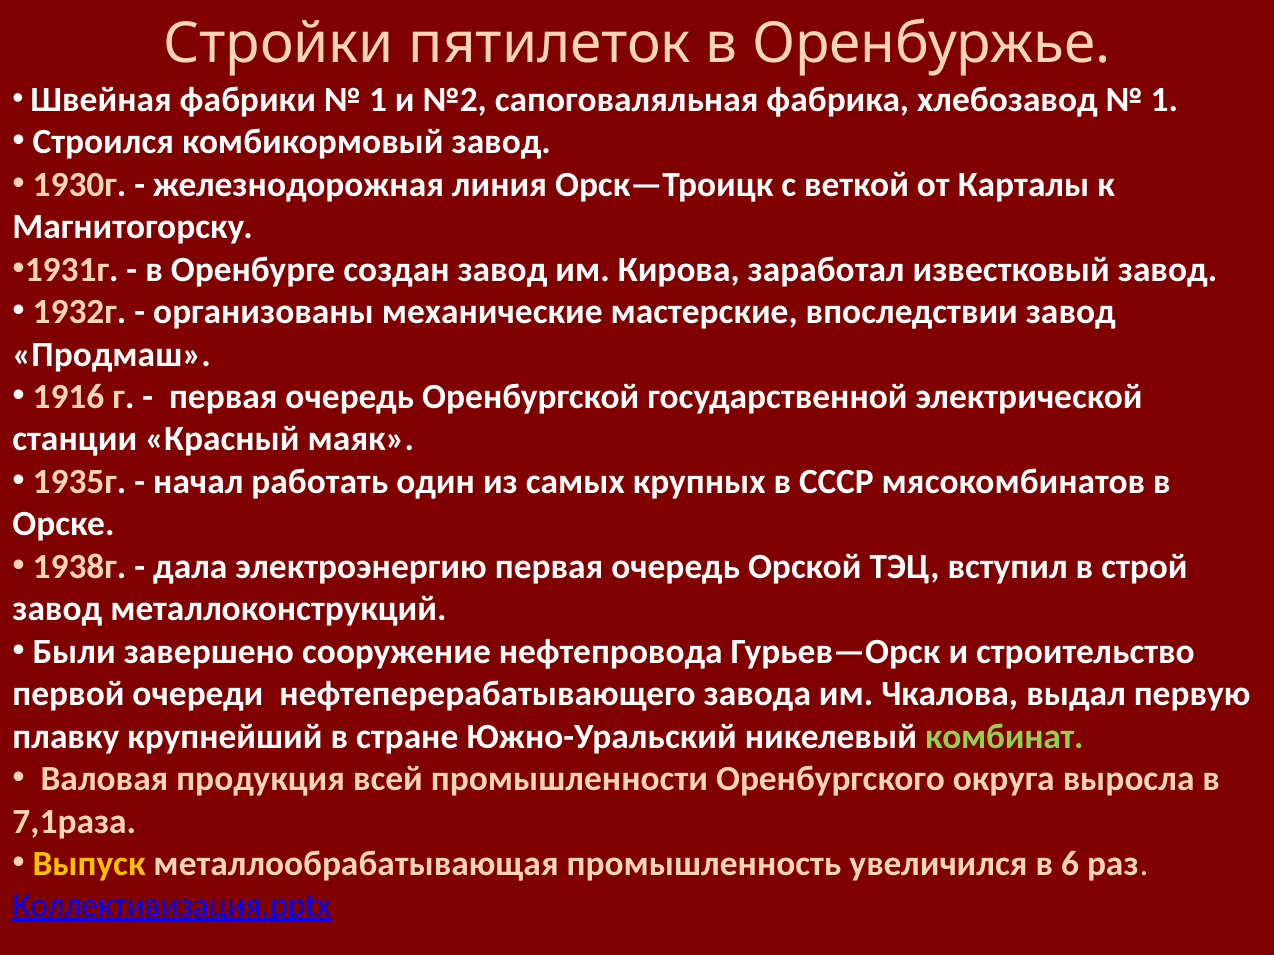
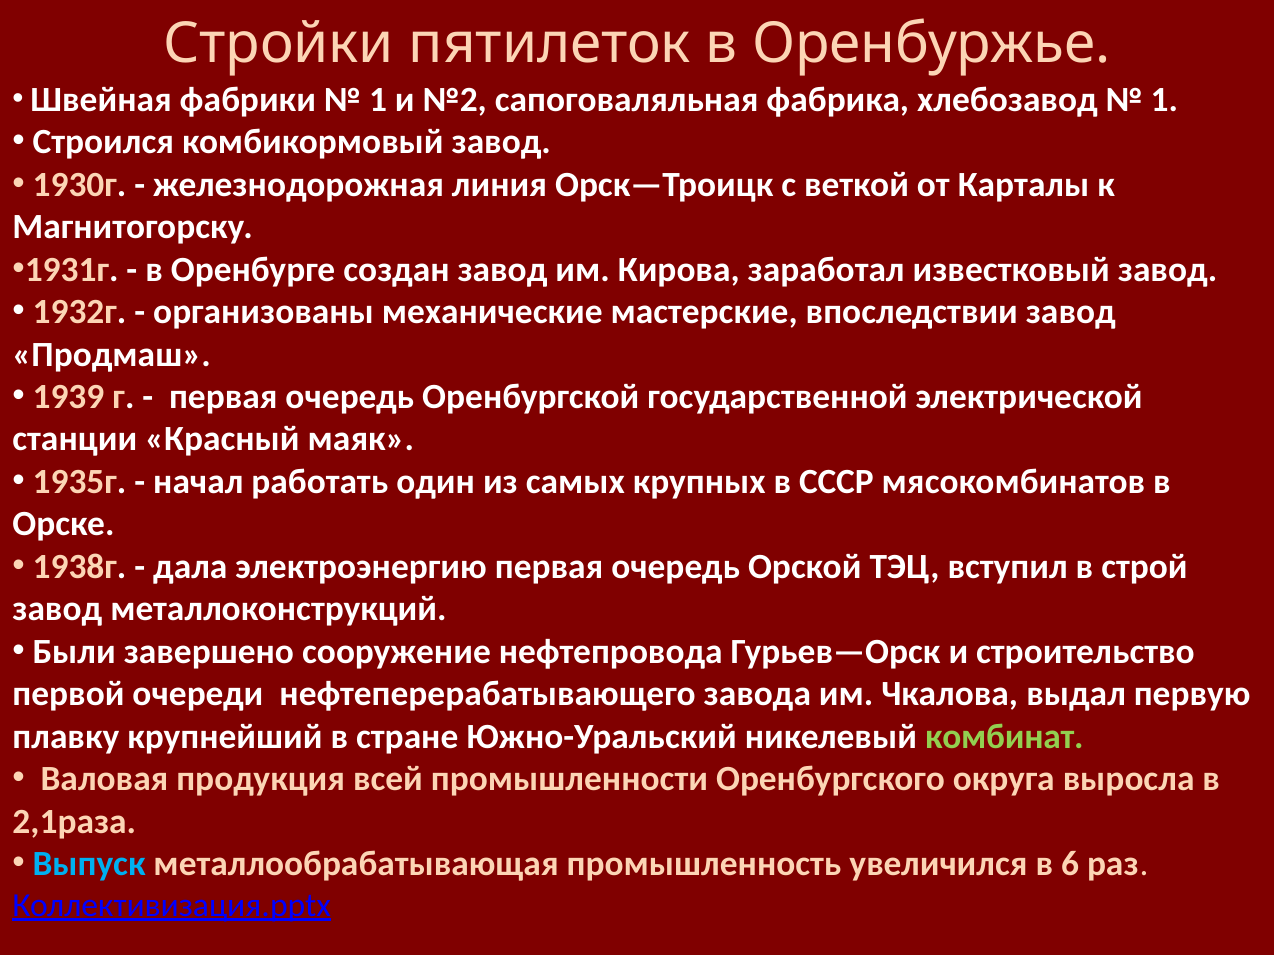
1916: 1916 -> 1939
7,1раза: 7,1раза -> 2,1раза
Выпуск colour: yellow -> light blue
